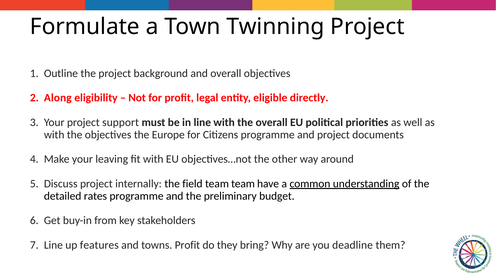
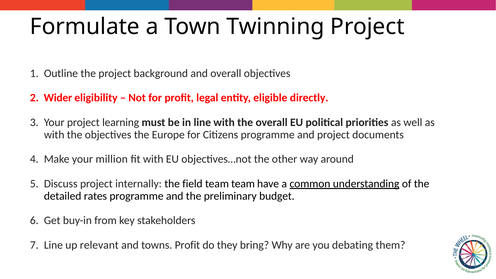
Along: Along -> Wider
support: support -> learning
leaving: leaving -> million
features: features -> relevant
deadline: deadline -> debating
